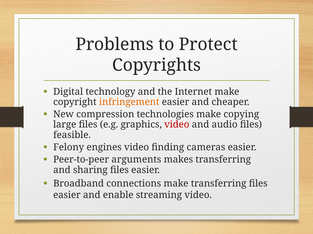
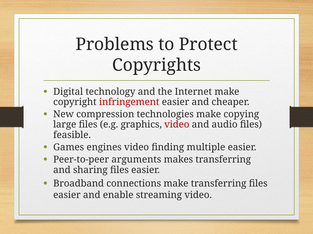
infringement colour: orange -> red
Felony: Felony -> Games
cameras: cameras -> multiple
